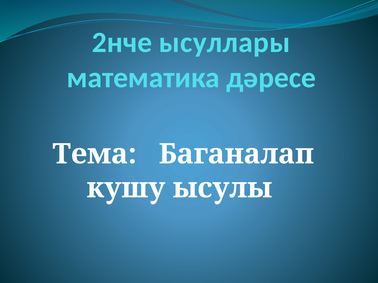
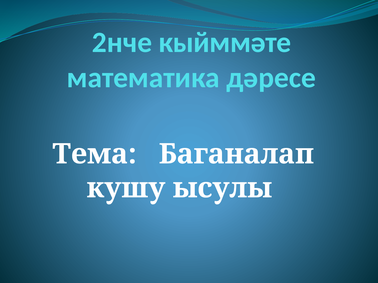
ысуллары: ысуллары -> кыйммәте
